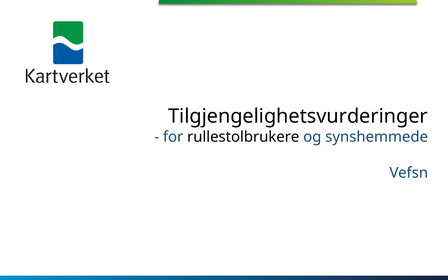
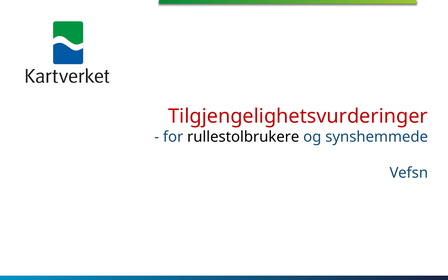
Tilgjengelighetsvurderinger colour: black -> red
